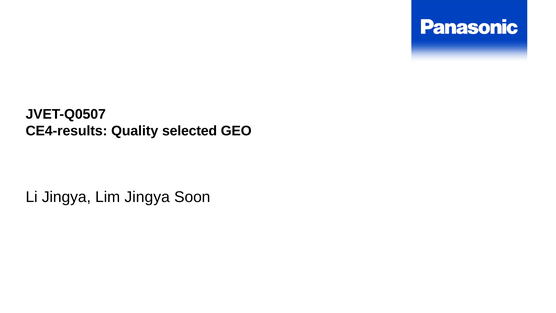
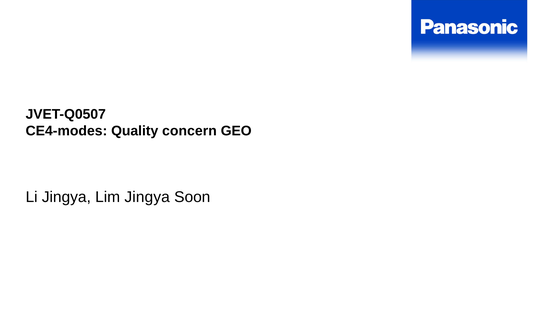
CE4-results: CE4-results -> CE4-modes
selected: selected -> concern
